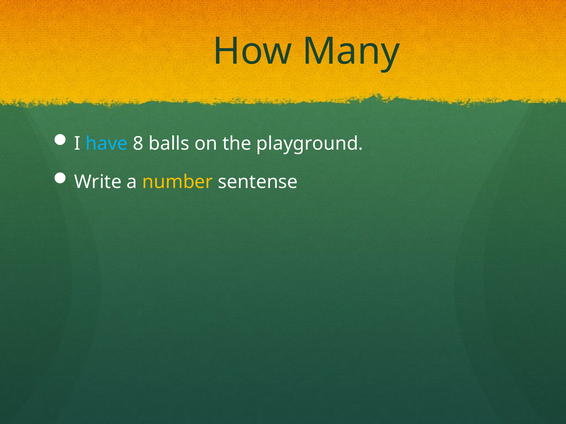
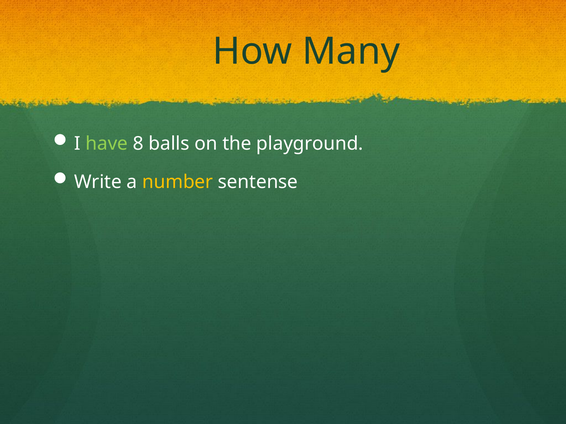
have colour: light blue -> light green
